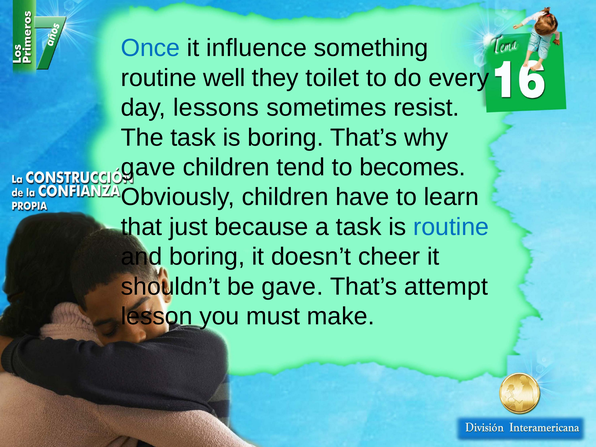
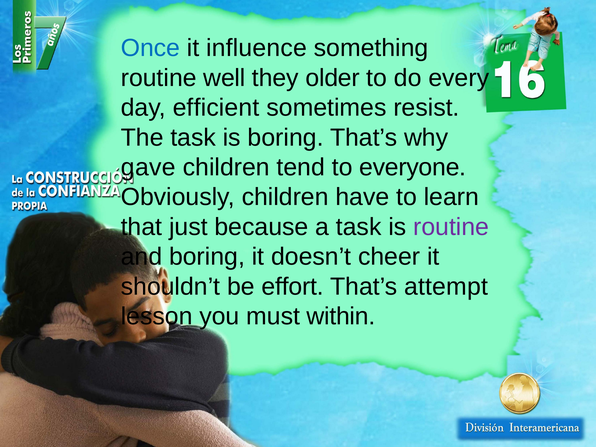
toilet: toilet -> older
lessons: lessons -> efficient
becomes: becomes -> everyone
routine at (451, 227) colour: blue -> purple
be gave: gave -> effort
make: make -> within
